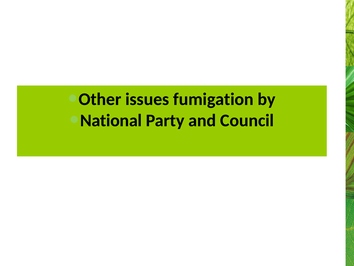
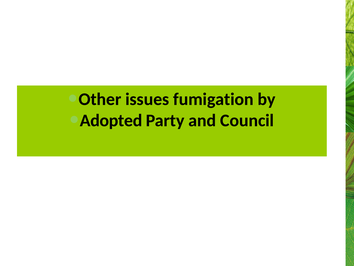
National: National -> Adopted
